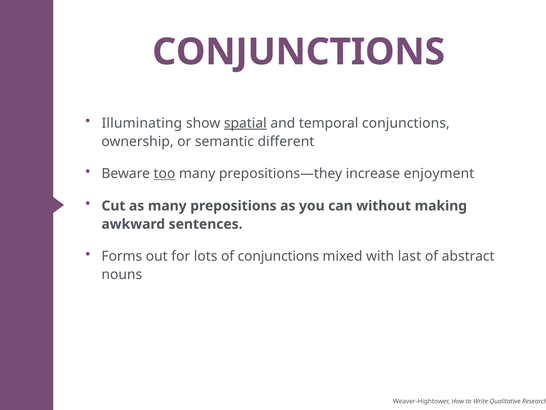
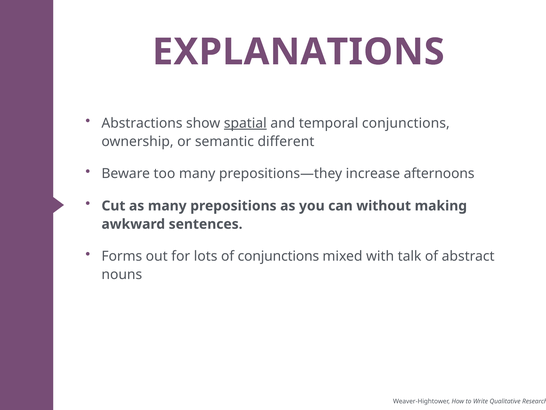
CONJUNCTIONS at (299, 52): CONJUNCTIONS -> EXPLANATIONS
Illuminating: Illuminating -> Abstractions
too underline: present -> none
enjoyment: enjoyment -> afternoons
last: last -> talk
